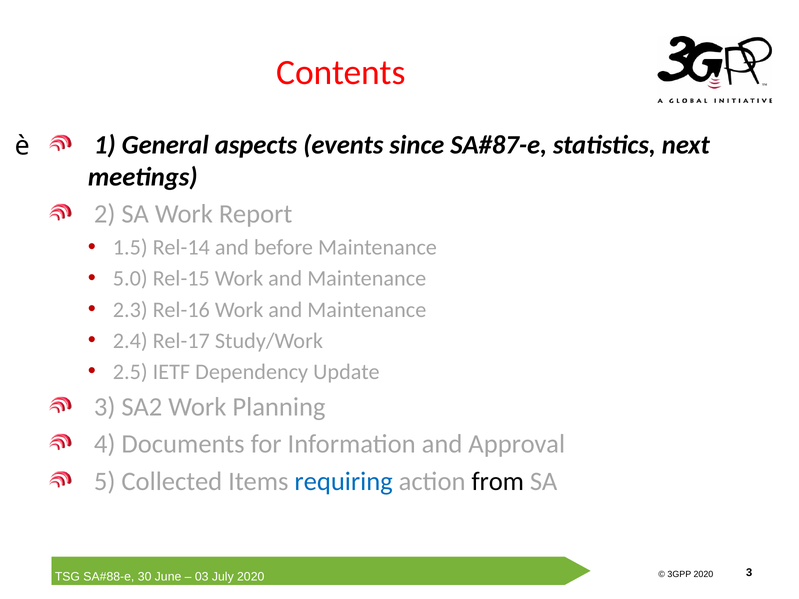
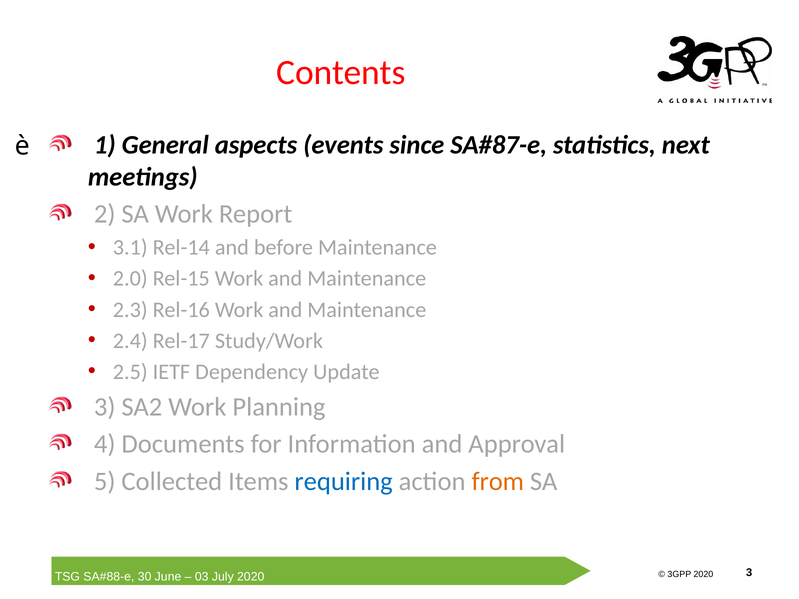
1.5: 1.5 -> 3.1
5.0: 5.0 -> 2.0
from colour: black -> orange
